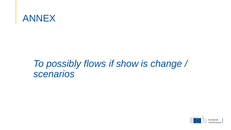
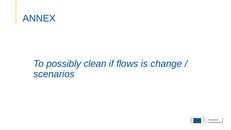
flows: flows -> clean
show: show -> flows
